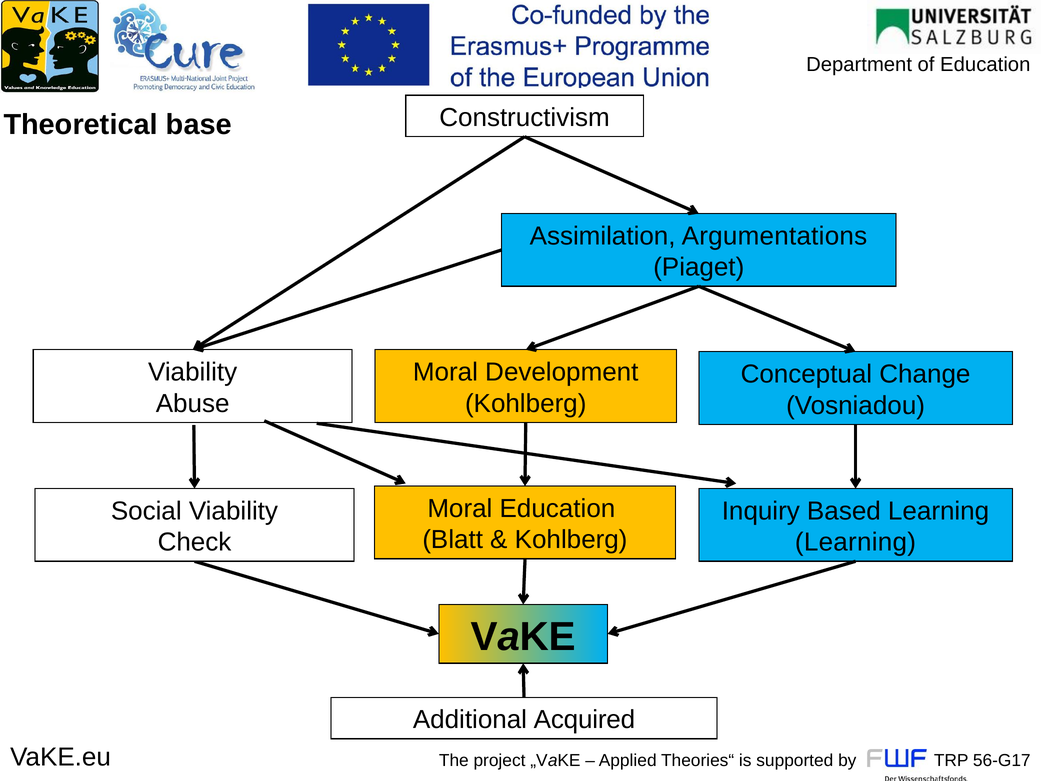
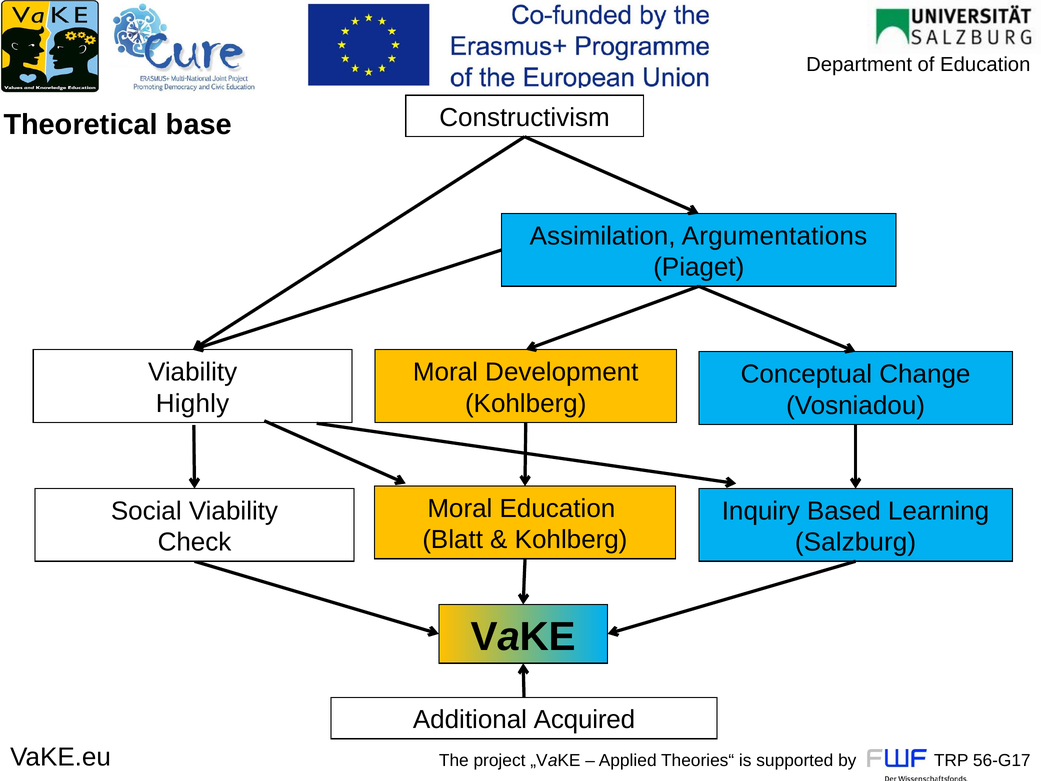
Abuse: Abuse -> Highly
Learning at (855, 542): Learning -> Salzburg
